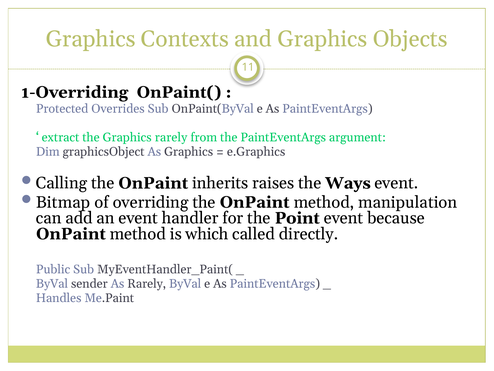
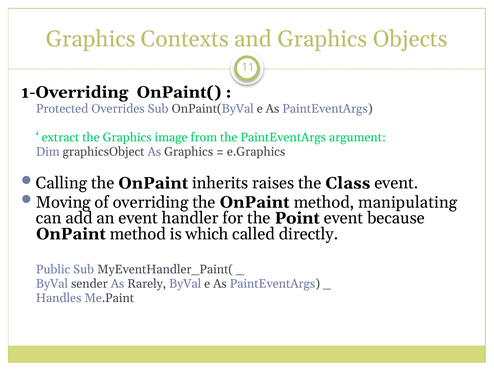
Graphics rarely: rarely -> image
Ways: Ways -> Class
Bitmap: Bitmap -> Moving
manipulation: manipulation -> manipulating
